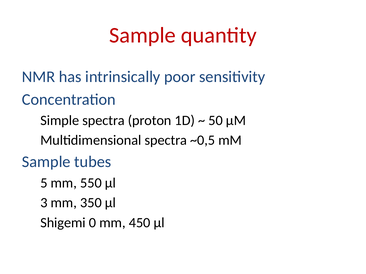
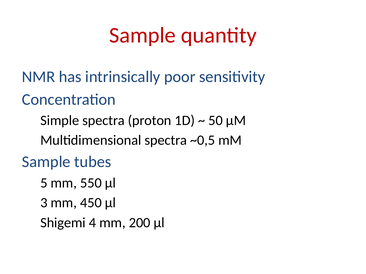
350: 350 -> 450
0: 0 -> 4
450: 450 -> 200
